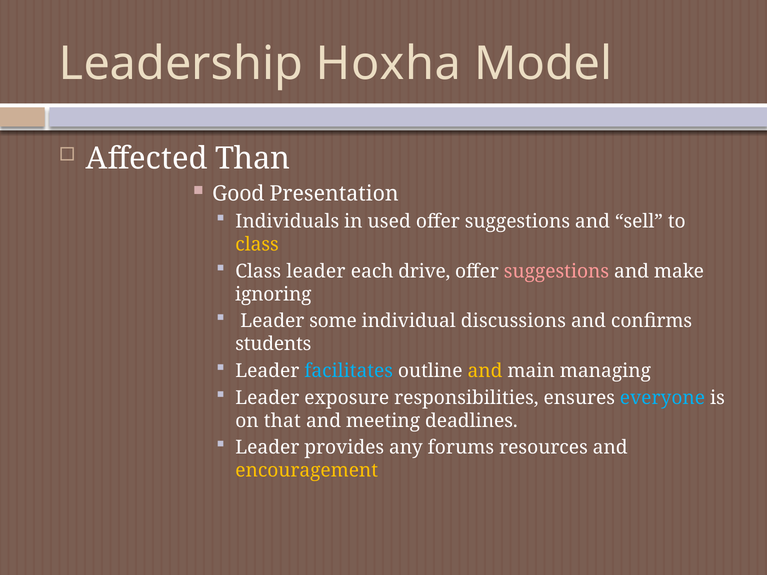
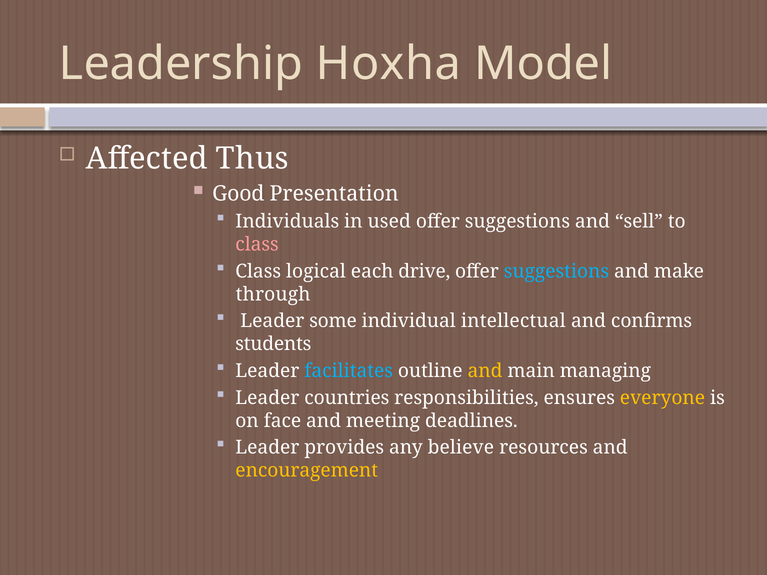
Than: Than -> Thus
class at (257, 245) colour: yellow -> pink
Class leader: leader -> logical
suggestions at (556, 271) colour: pink -> light blue
ignoring: ignoring -> through
discussions: discussions -> intellectual
exposure: exposure -> countries
everyone colour: light blue -> yellow
that: that -> face
forums: forums -> believe
